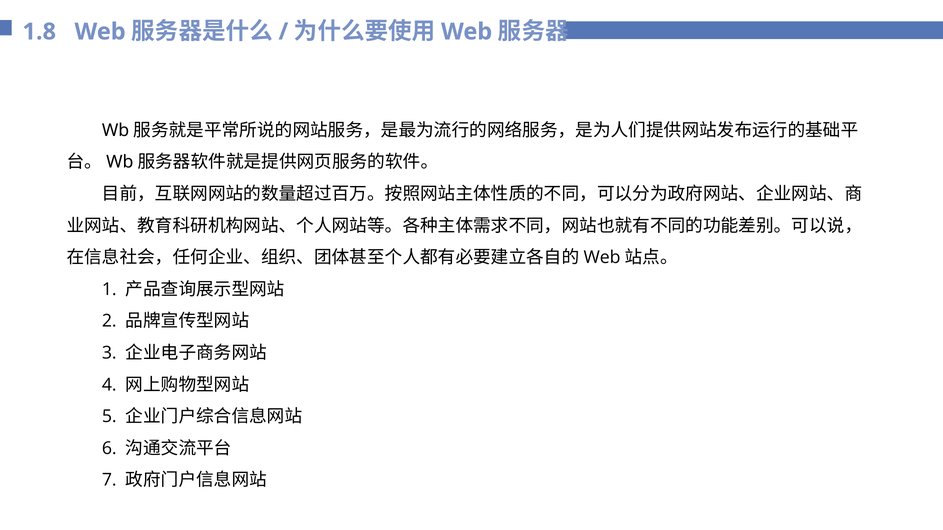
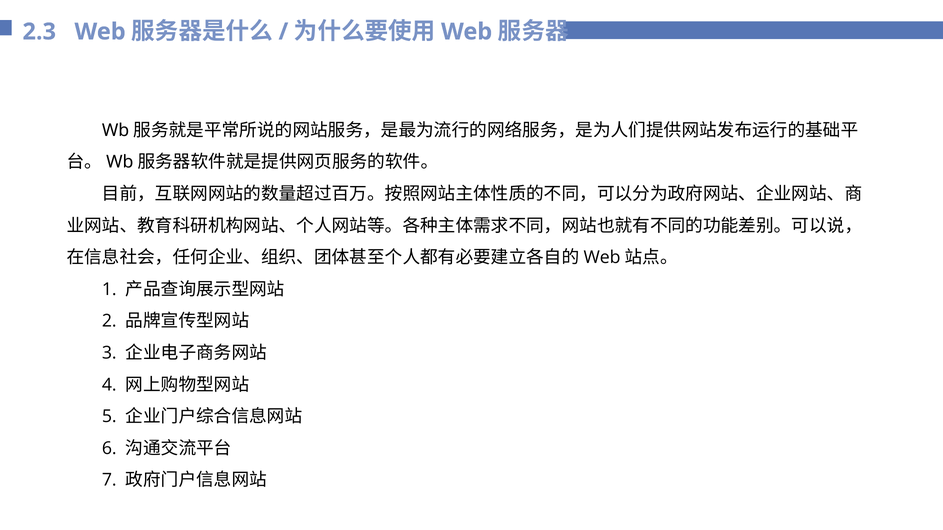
1.8: 1.8 -> 2.3
